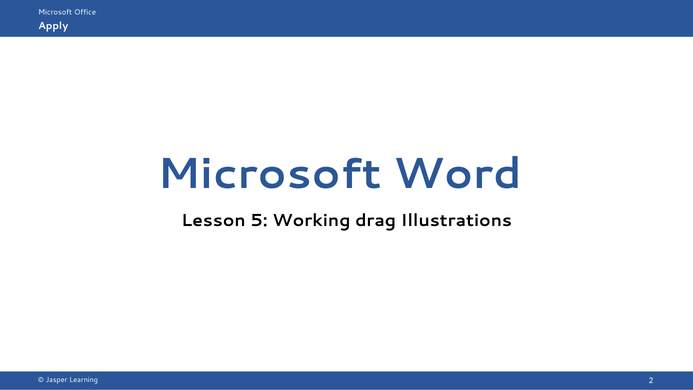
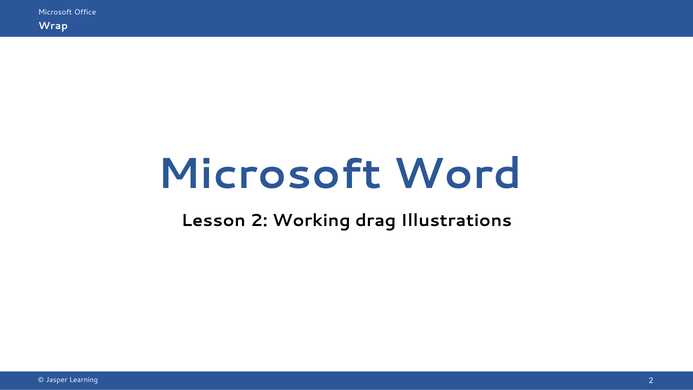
Apply: Apply -> Wrap
Lesson 5: 5 -> 2
